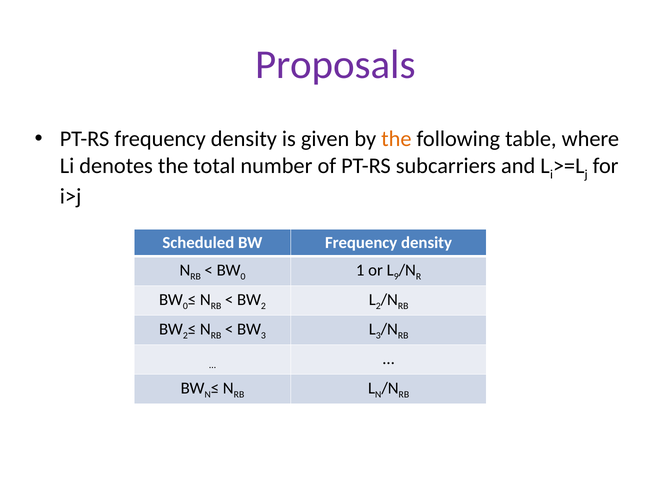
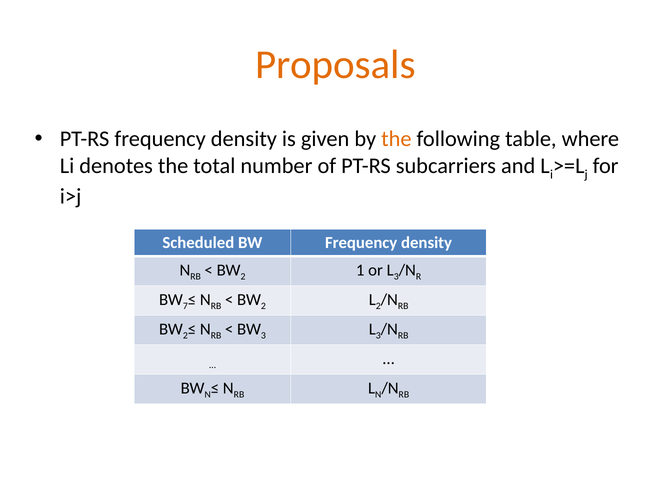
Proposals colour: purple -> orange
0 at (243, 277): 0 -> 2
9 at (396, 277): 9 -> 3
0 at (185, 306): 0 -> 7
